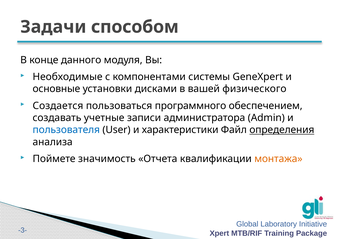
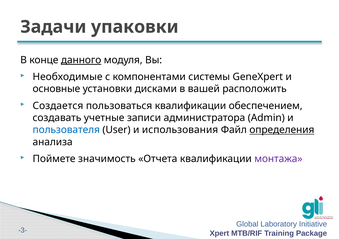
способом: способом -> упаковки
данного underline: none -> present
физического: физического -> расположить
пользоваться программного: программного -> квалификации
характеристики: характеристики -> использования
монтажа colour: orange -> purple
